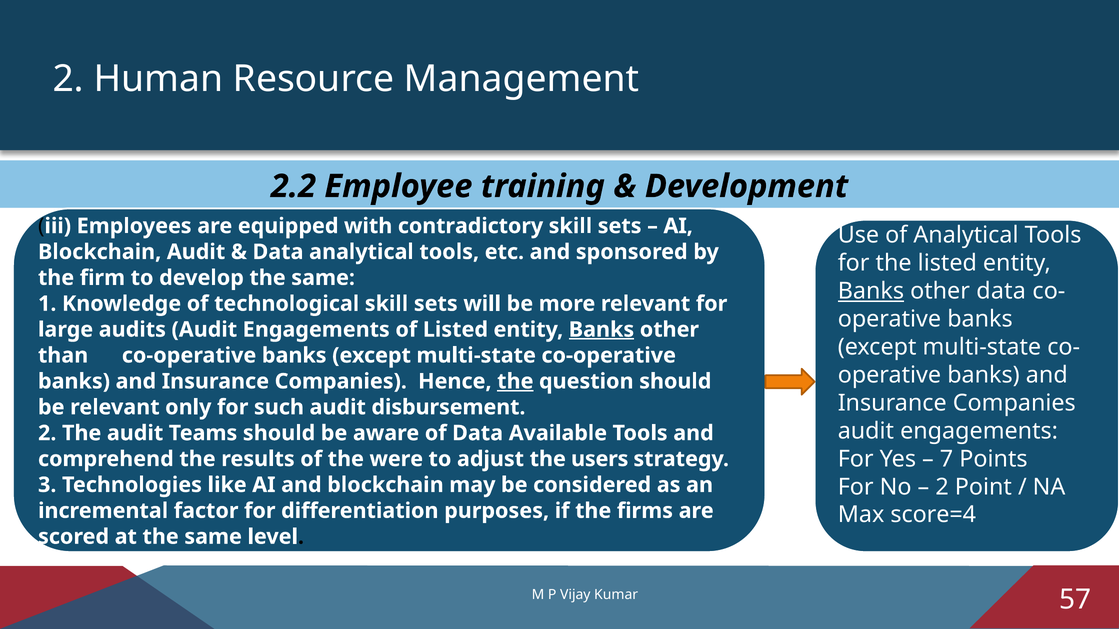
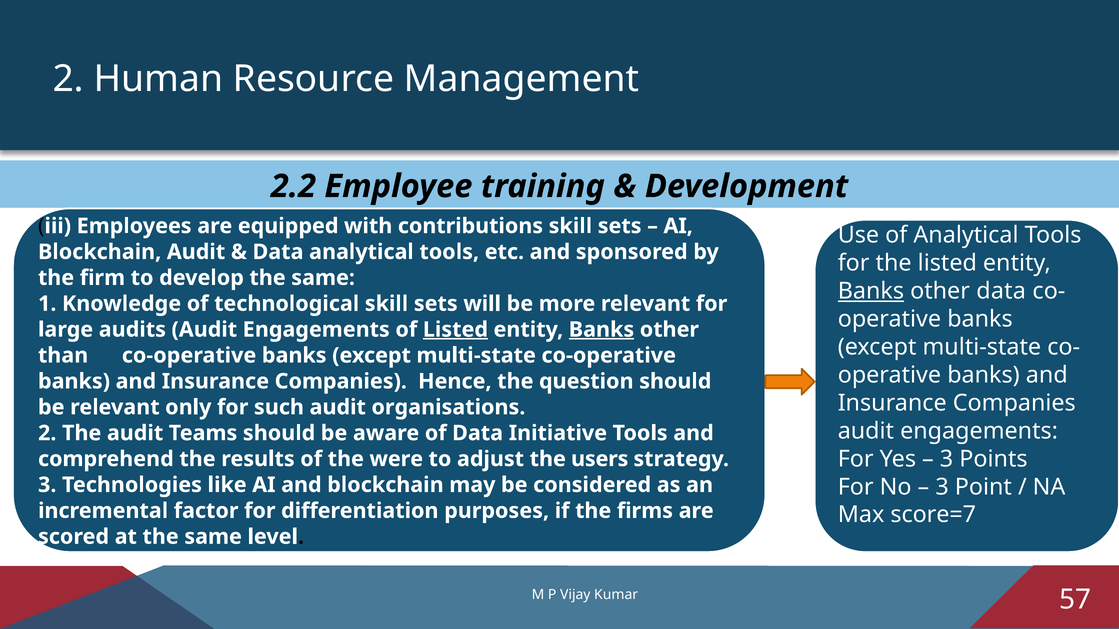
contradictory: contradictory -> contributions
Listed at (455, 330) underline: none -> present
the at (515, 382) underline: present -> none
disbursement: disbursement -> organisations
Available: Available -> Initiative
7 at (946, 459): 7 -> 3
2 at (942, 487): 2 -> 3
score=4: score=4 -> score=7
